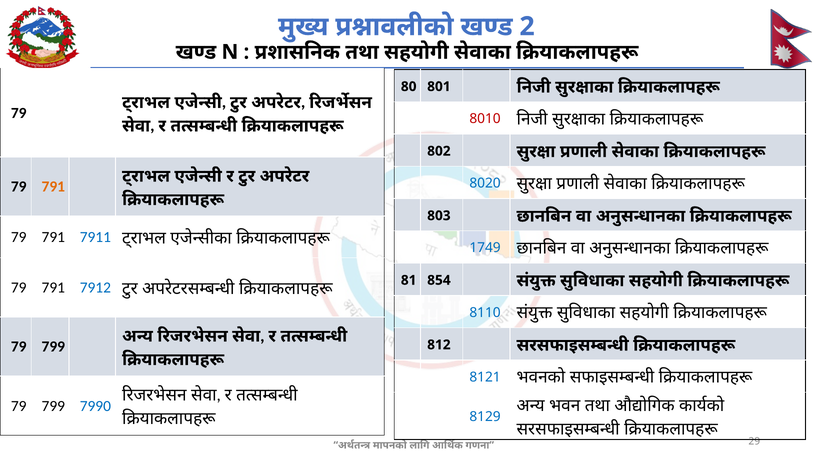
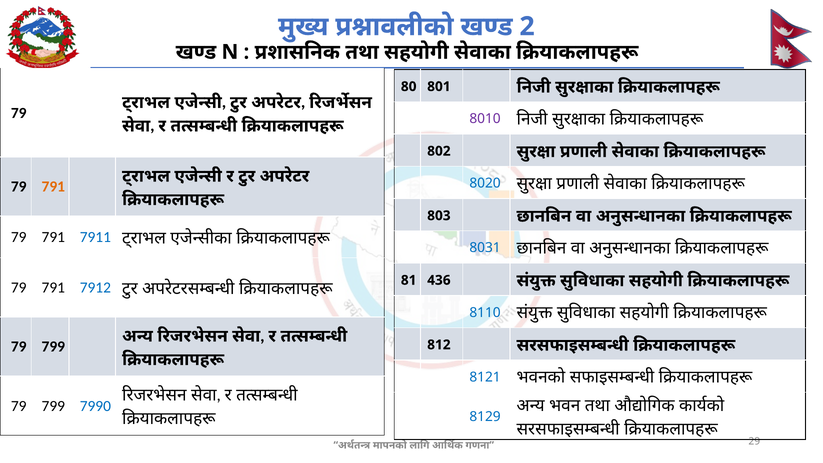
8010 colour: red -> purple
1749: 1749 -> 8031
854: 854 -> 436
